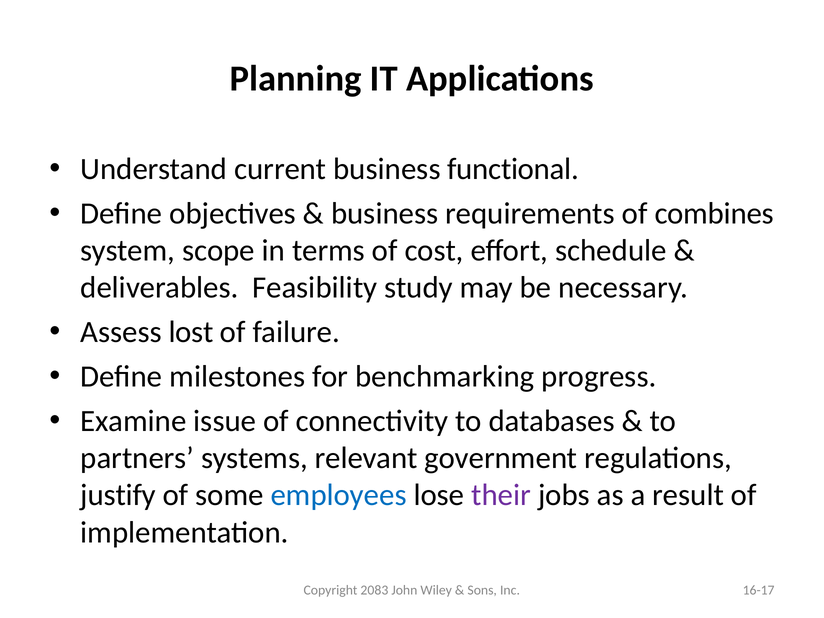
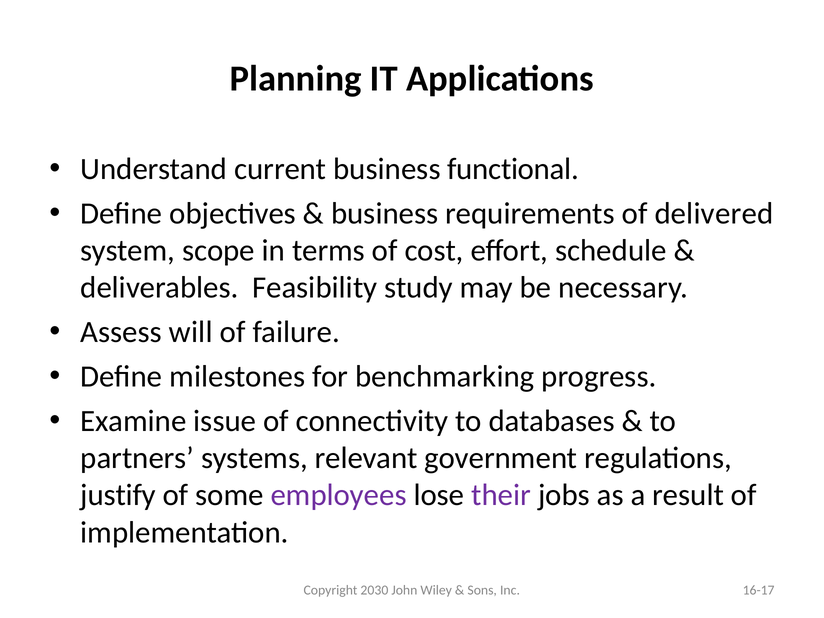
combines: combines -> delivered
lost: lost -> will
employees colour: blue -> purple
2083: 2083 -> 2030
